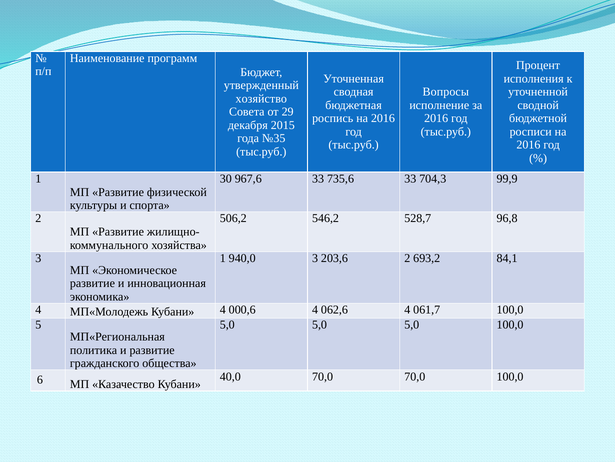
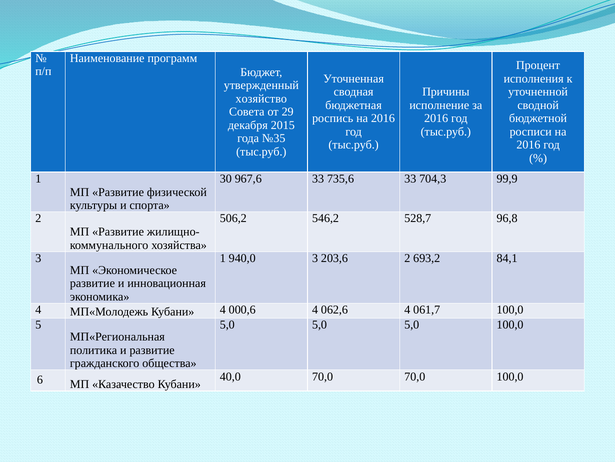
Вопросы: Вопросы -> Причины
